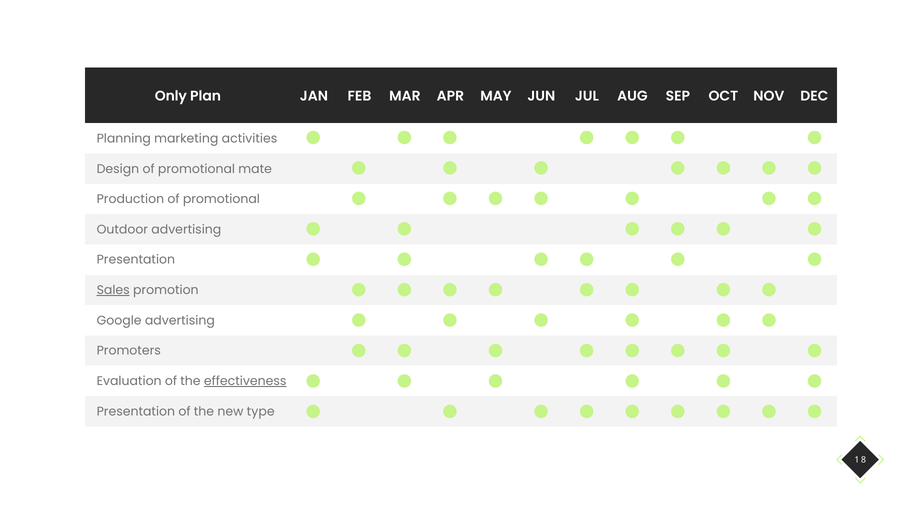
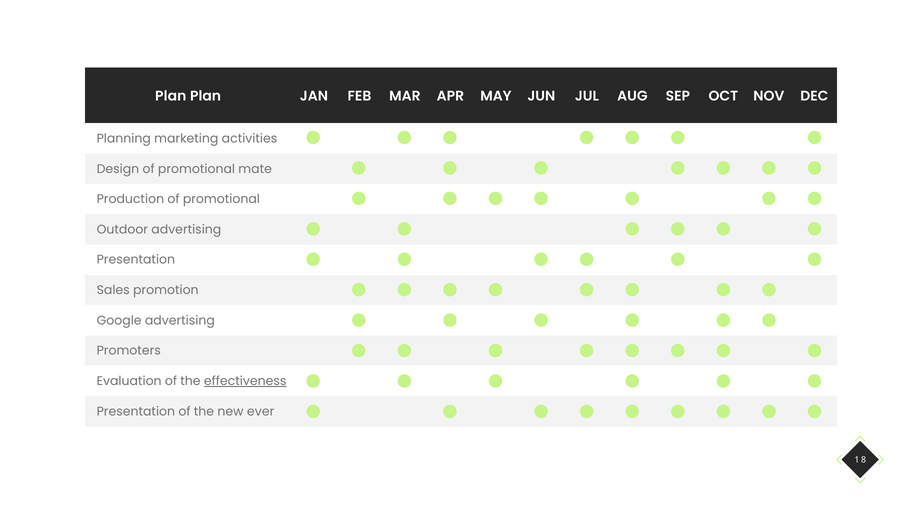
Only at (171, 96): Only -> Plan
Sales underline: present -> none
type: type -> ever
